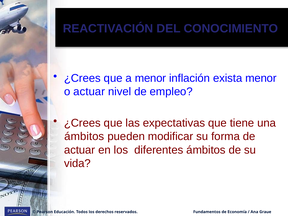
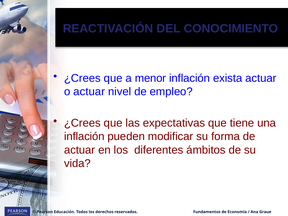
exista menor: menor -> actuar
ámbitos at (84, 136): ámbitos -> inflación
